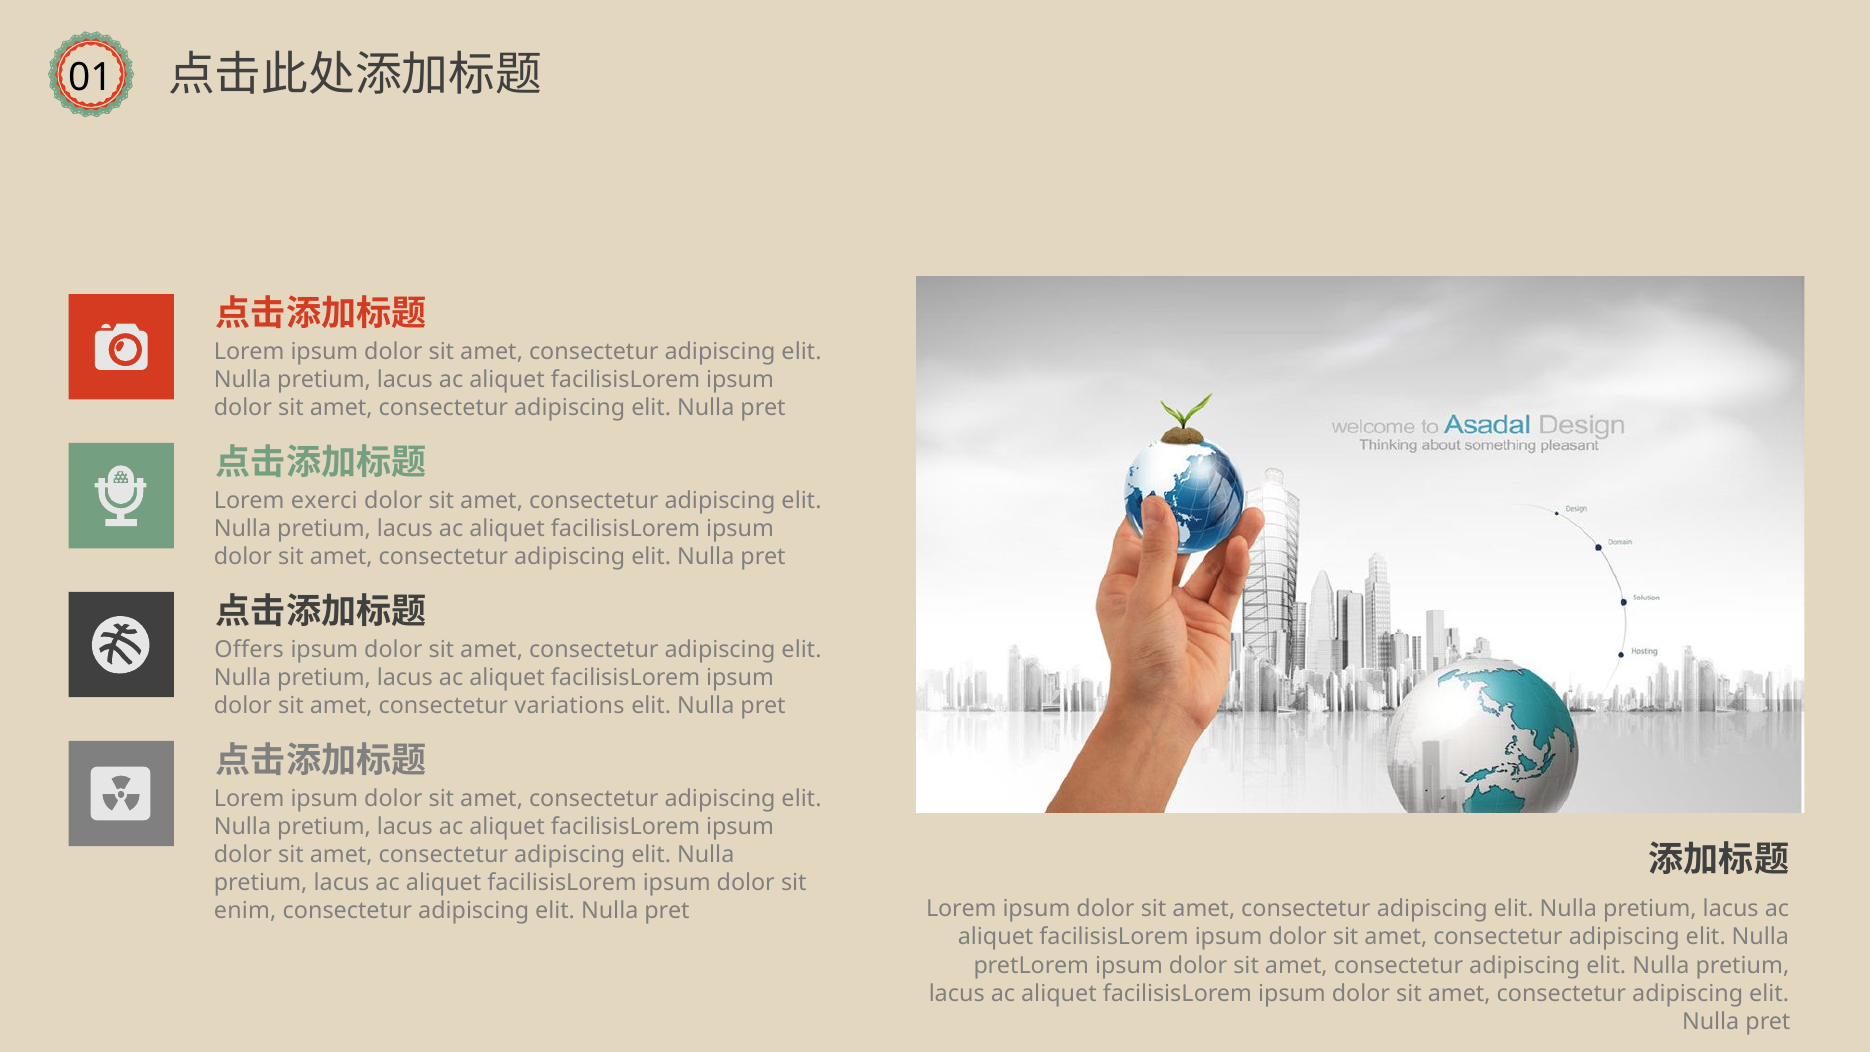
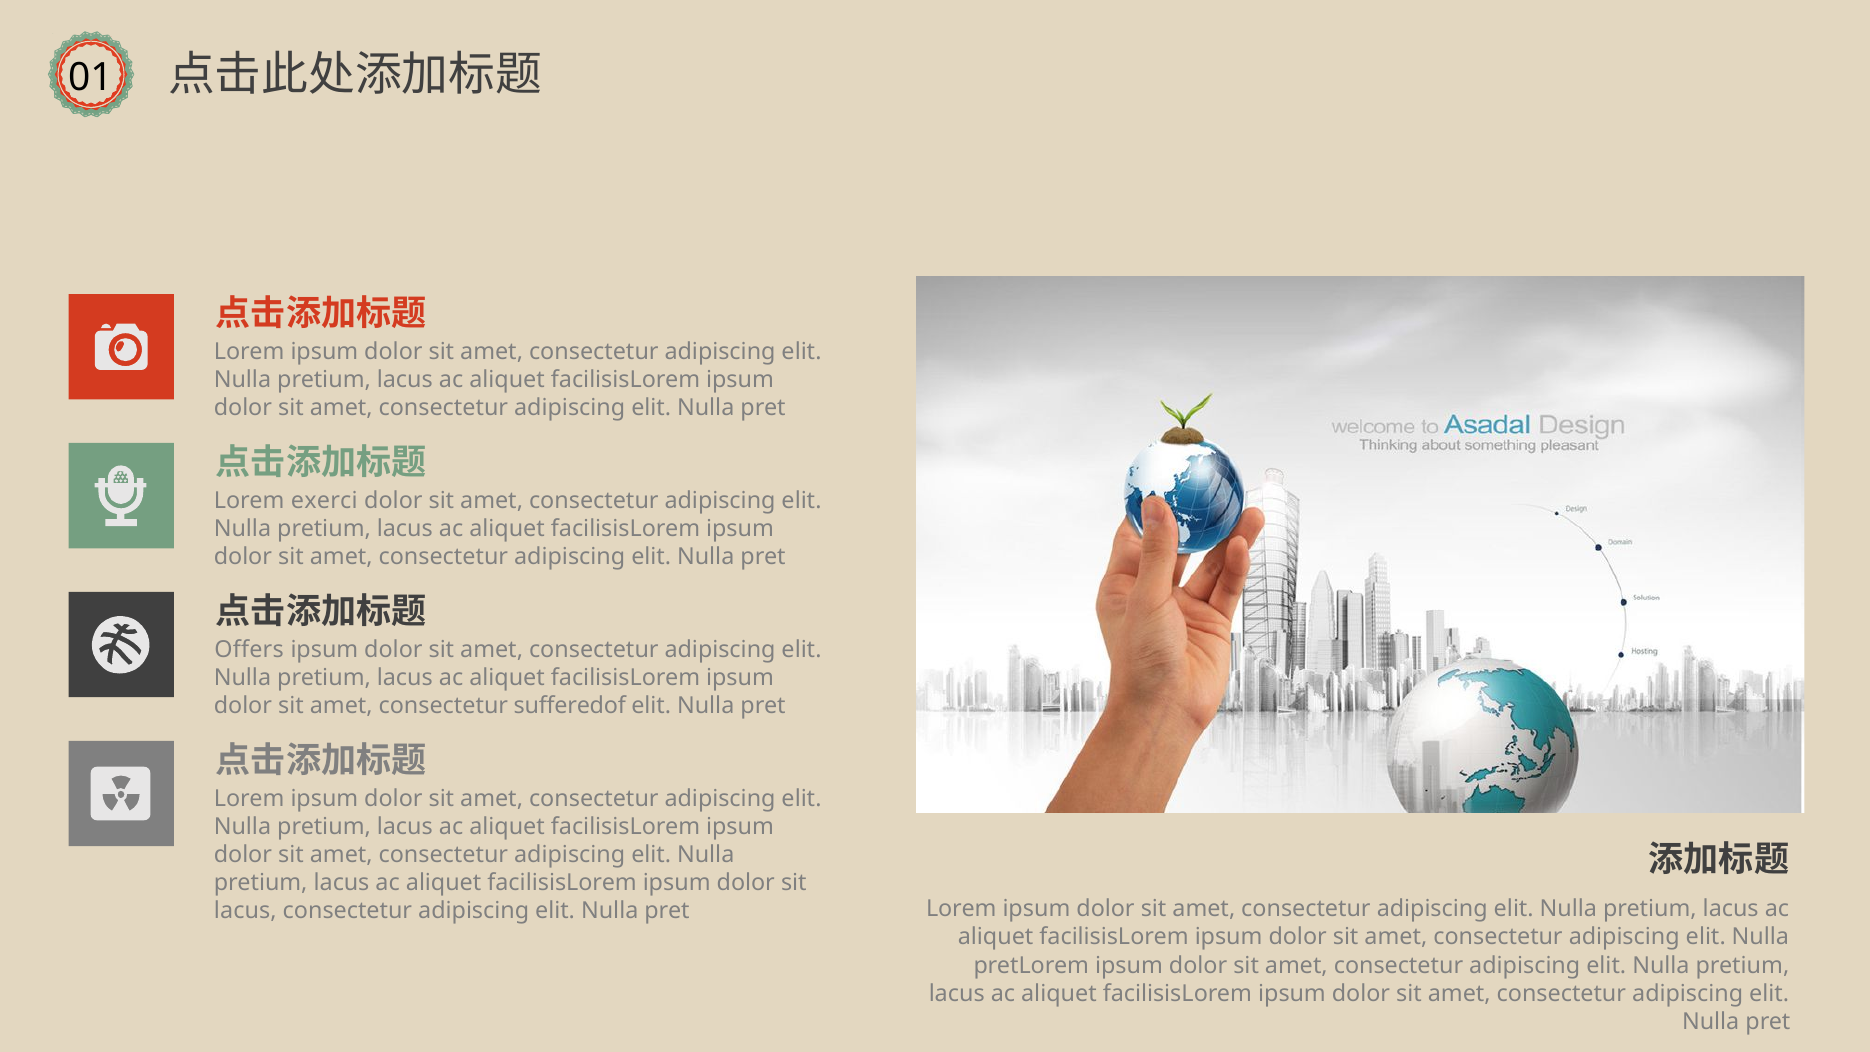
variations: variations -> sufferedof
enim at (245, 911): enim -> lacus
